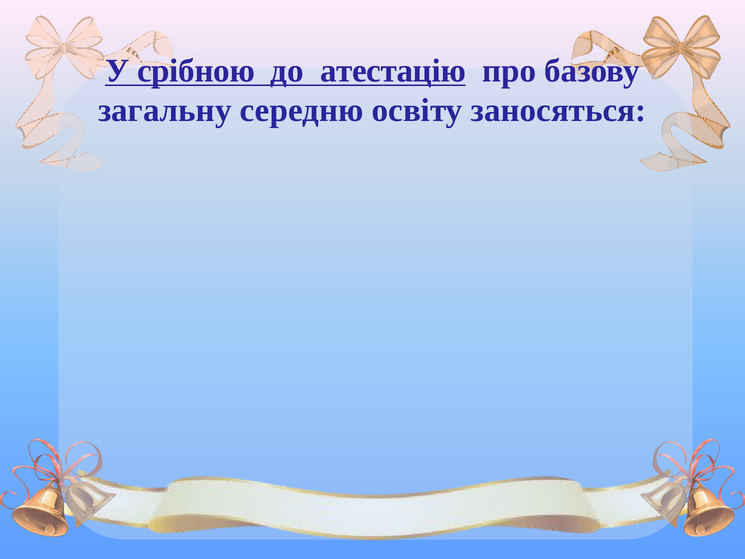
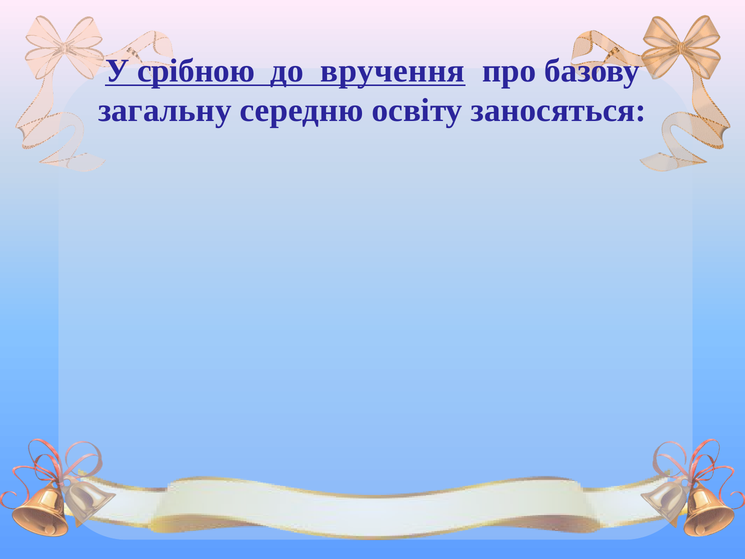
до атестацію: атестацію -> вручення
